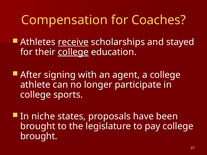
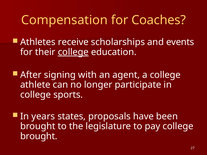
receive underline: present -> none
stayed: stayed -> events
niche: niche -> years
